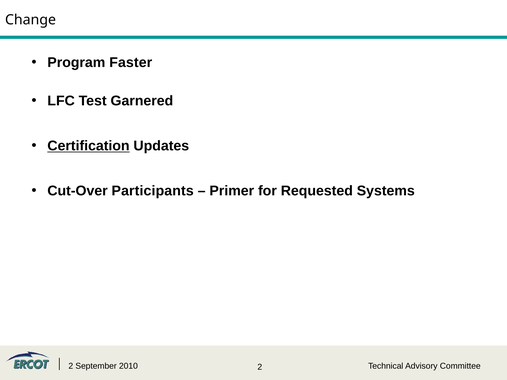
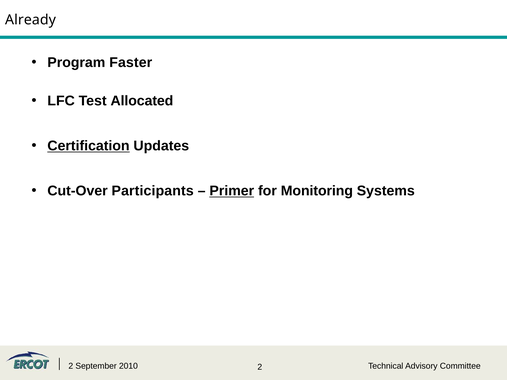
Change: Change -> Already
Garnered: Garnered -> Allocated
Primer underline: none -> present
Requested: Requested -> Monitoring
